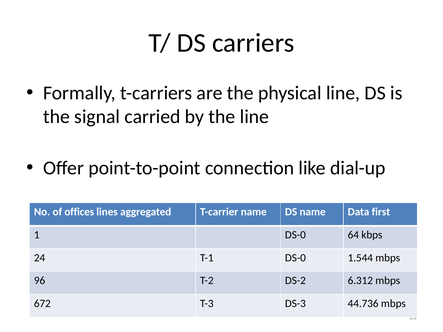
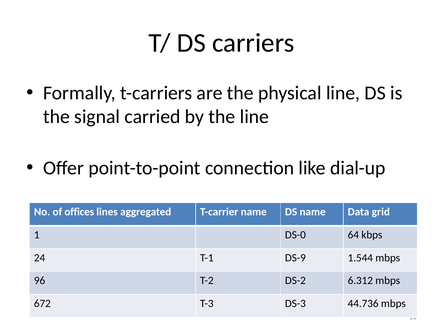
first: first -> grid
T-1 DS-0: DS-0 -> DS-9
